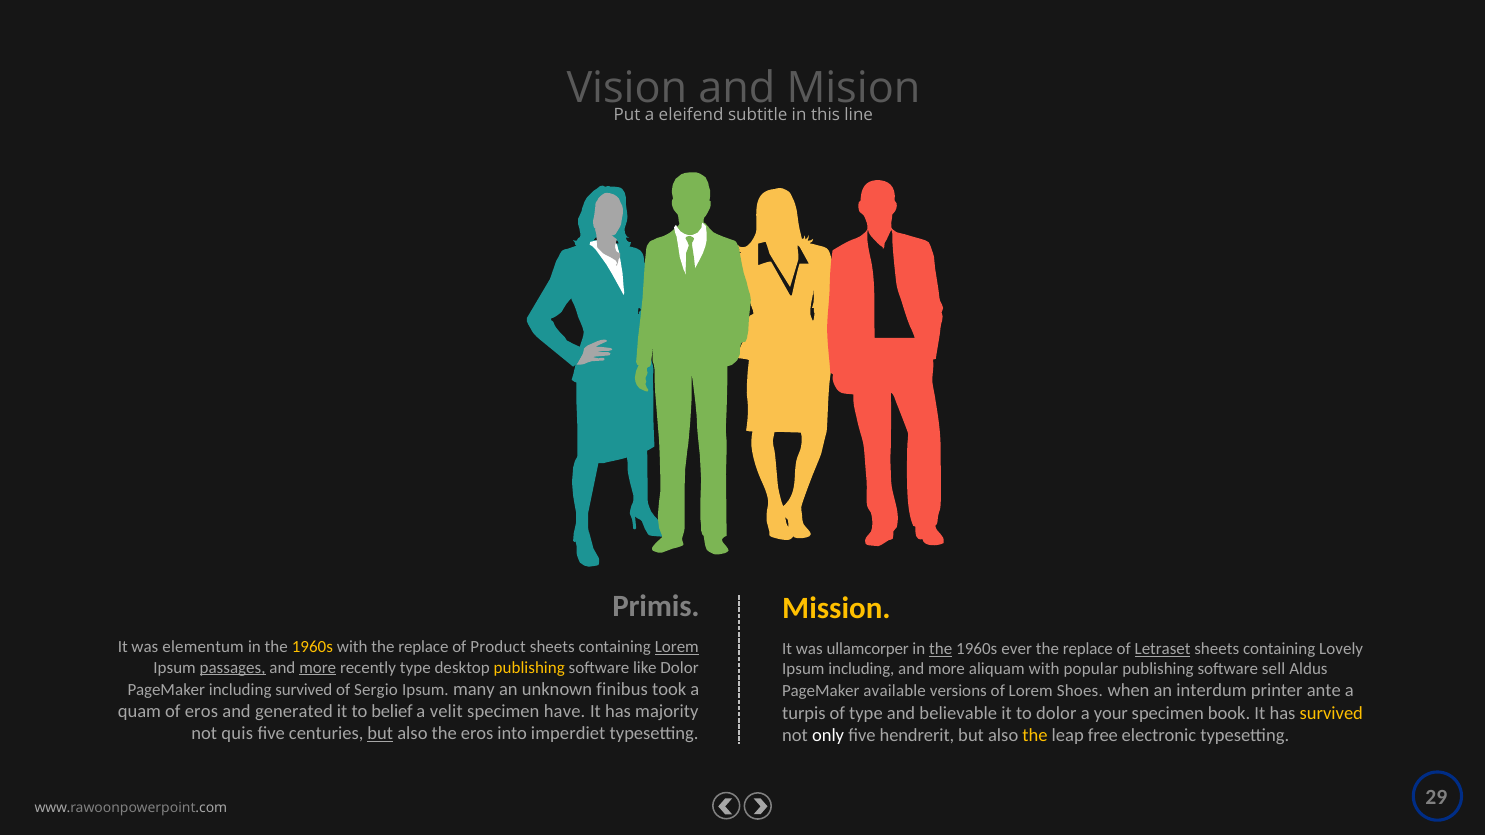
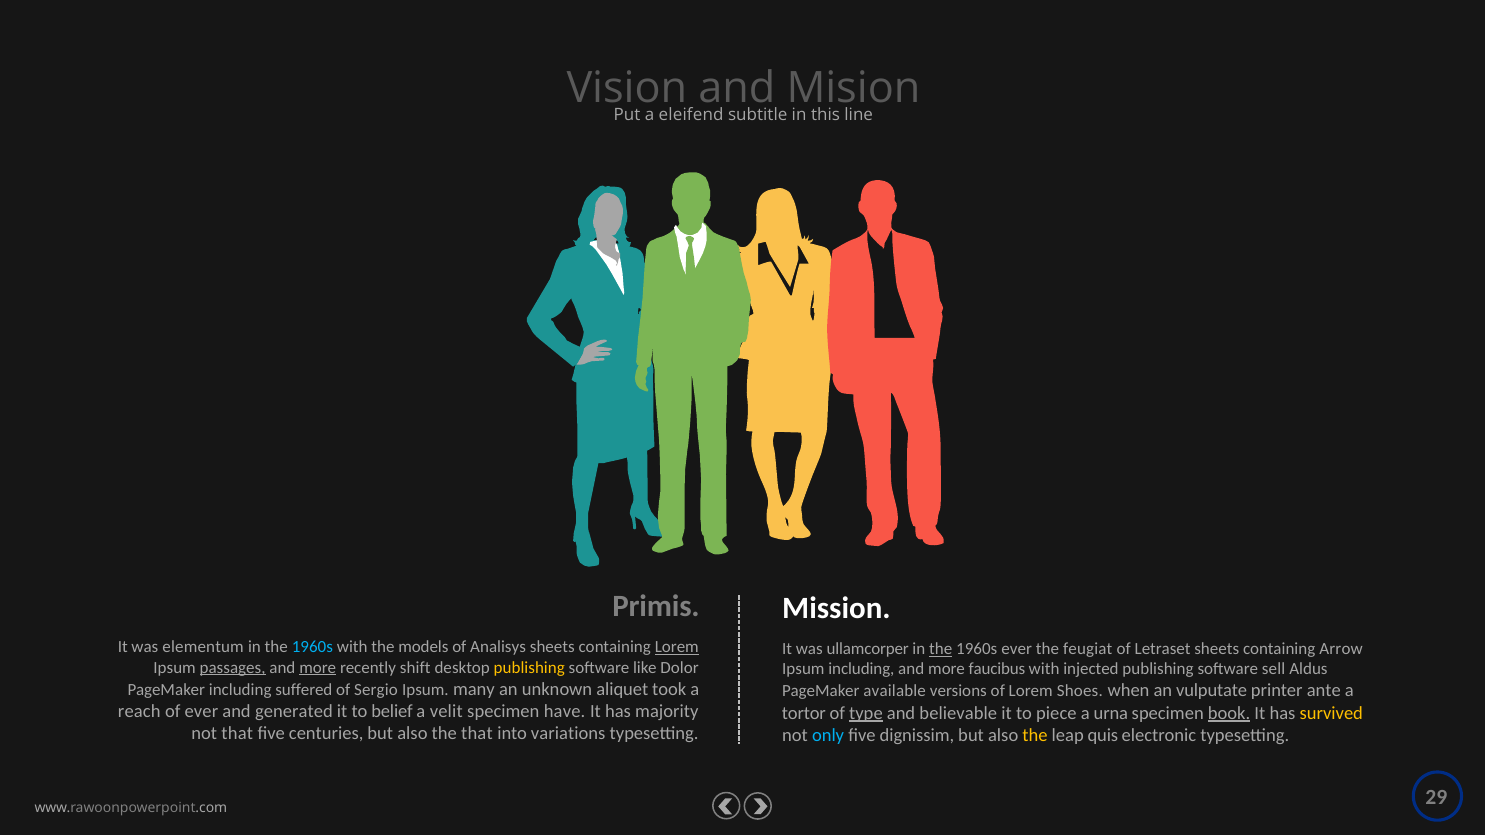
Mission colour: yellow -> white
1960s at (312, 647) colour: yellow -> light blue
with the replace: replace -> models
Product: Product -> Analisys
replace at (1088, 649): replace -> feugiat
Letraset underline: present -> none
Lovely: Lovely -> Arrow
recently type: type -> shift
aliquam: aliquam -> faucibus
popular: popular -> injected
including survived: survived -> suffered
finibus: finibus -> aliquet
interdum: interdum -> vulputate
quam: quam -> reach
of eros: eros -> ever
turpis: turpis -> tortor
type at (866, 713) underline: none -> present
to dolor: dolor -> piece
your: your -> urna
book underline: none -> present
not quis: quis -> that
but at (380, 734) underline: present -> none
the eros: eros -> that
imperdiet: imperdiet -> variations
only colour: white -> light blue
hendrerit: hendrerit -> dignissim
free: free -> quis
